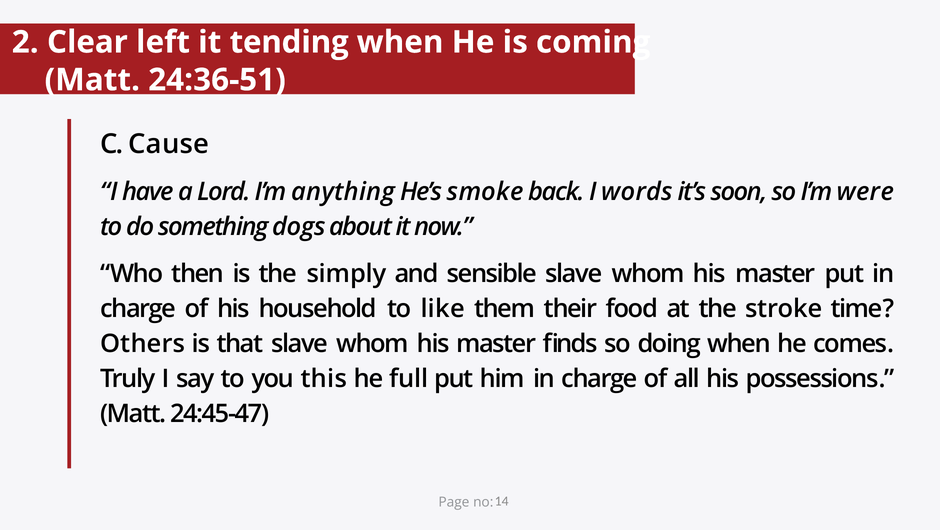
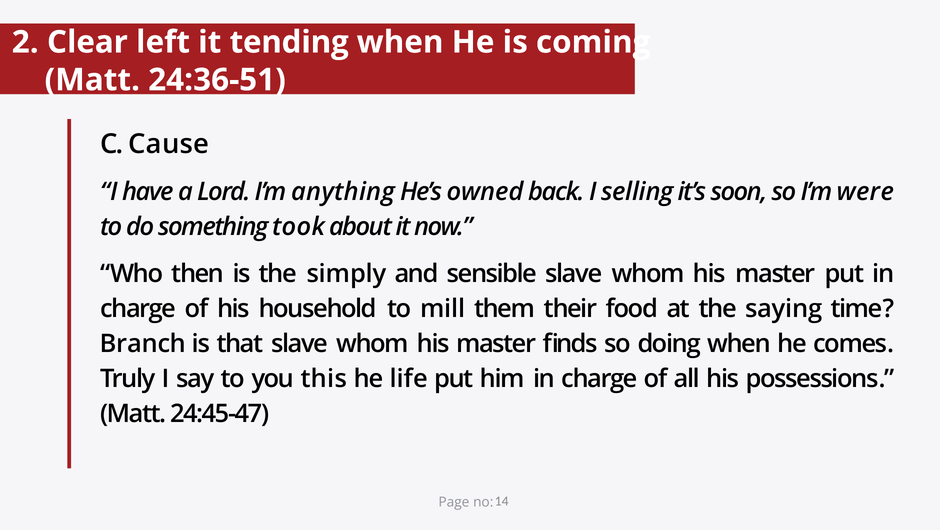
smoke: smoke -> owned
words: words -> selling
dogs: dogs -> took
like: like -> mill
stroke: stroke -> saying
Others: Others -> Branch
full: full -> life
